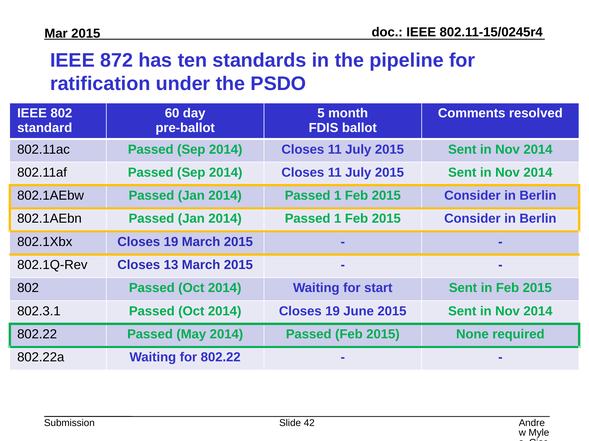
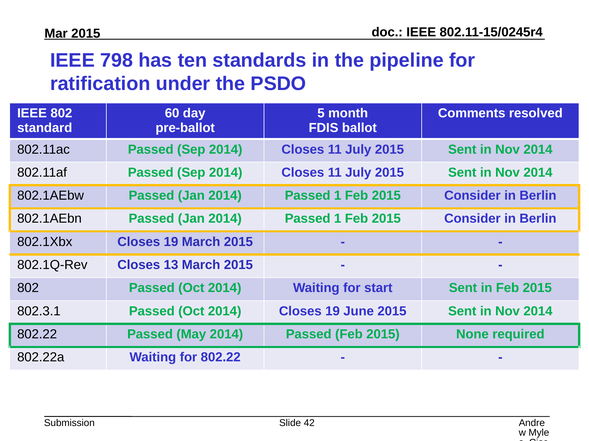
872: 872 -> 798
